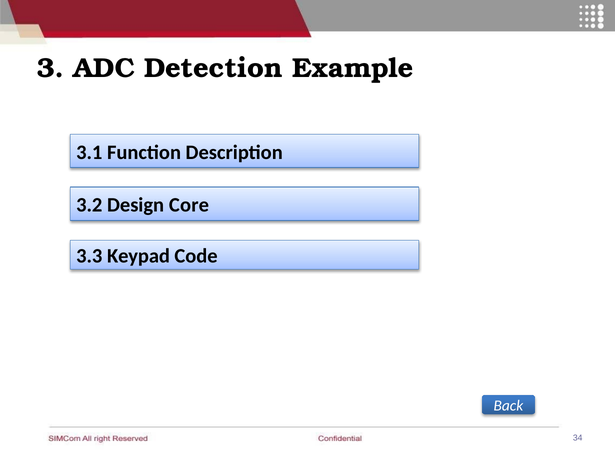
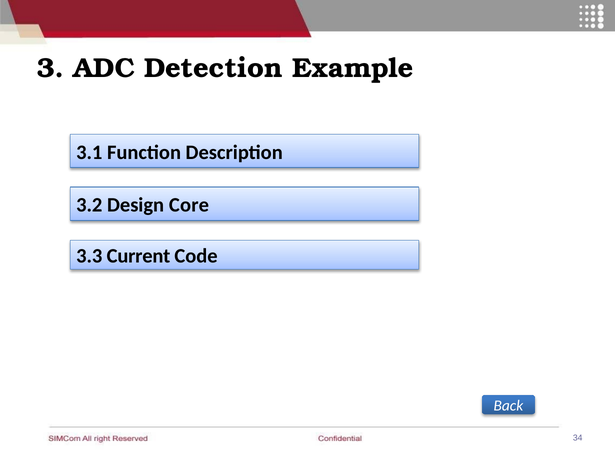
Keypad: Keypad -> Current
